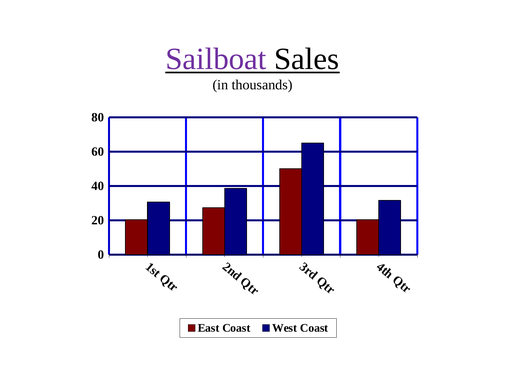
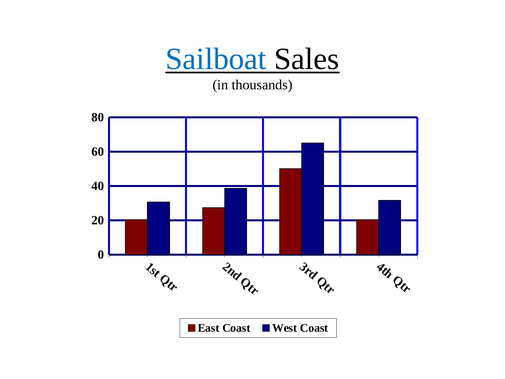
Sailboat colour: purple -> blue
